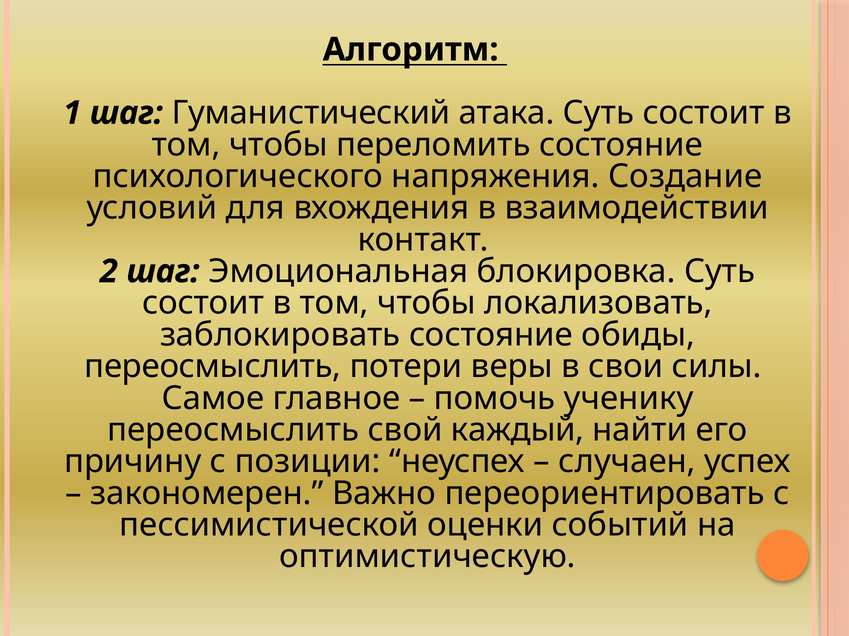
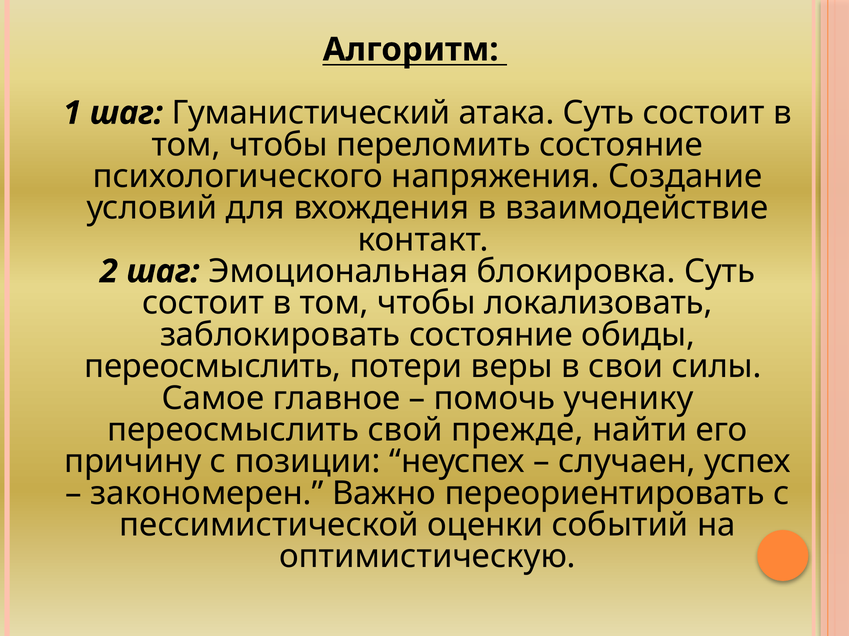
взаимодействии: взаимодействии -> взаимодействие
каждый: каждый -> прежде
